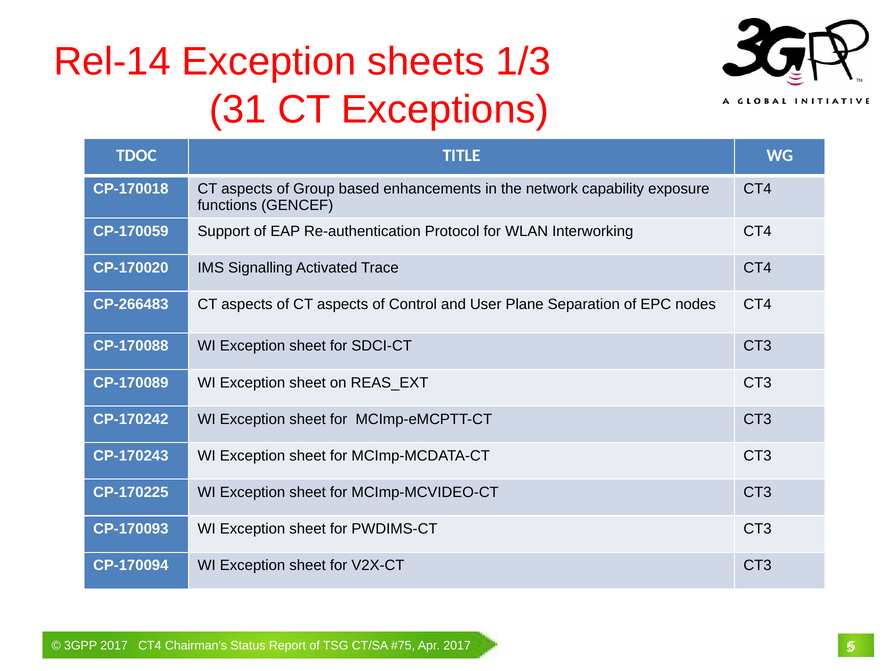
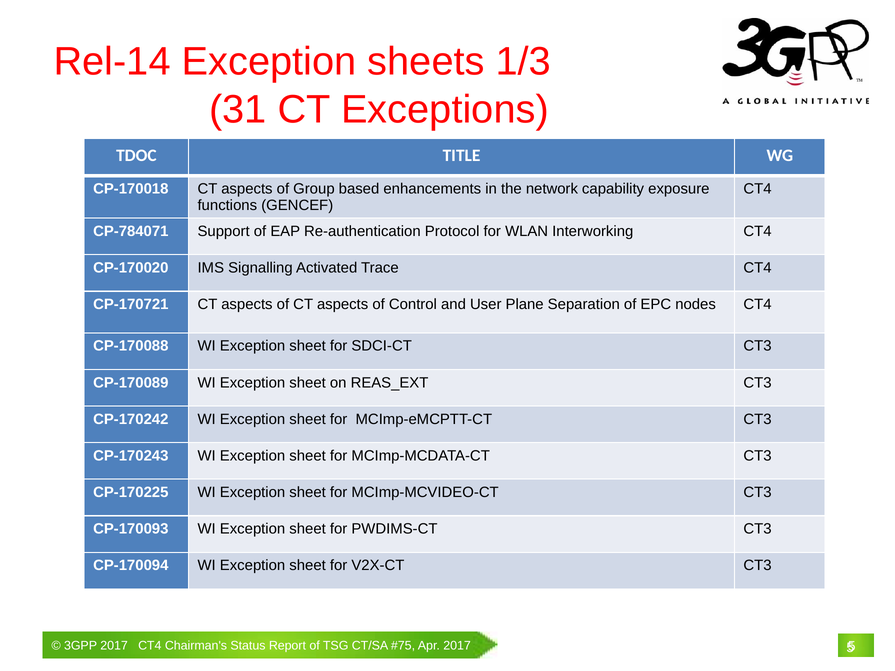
CP-170059: CP-170059 -> CP-784071
CP-266483: CP-266483 -> CP-170721
